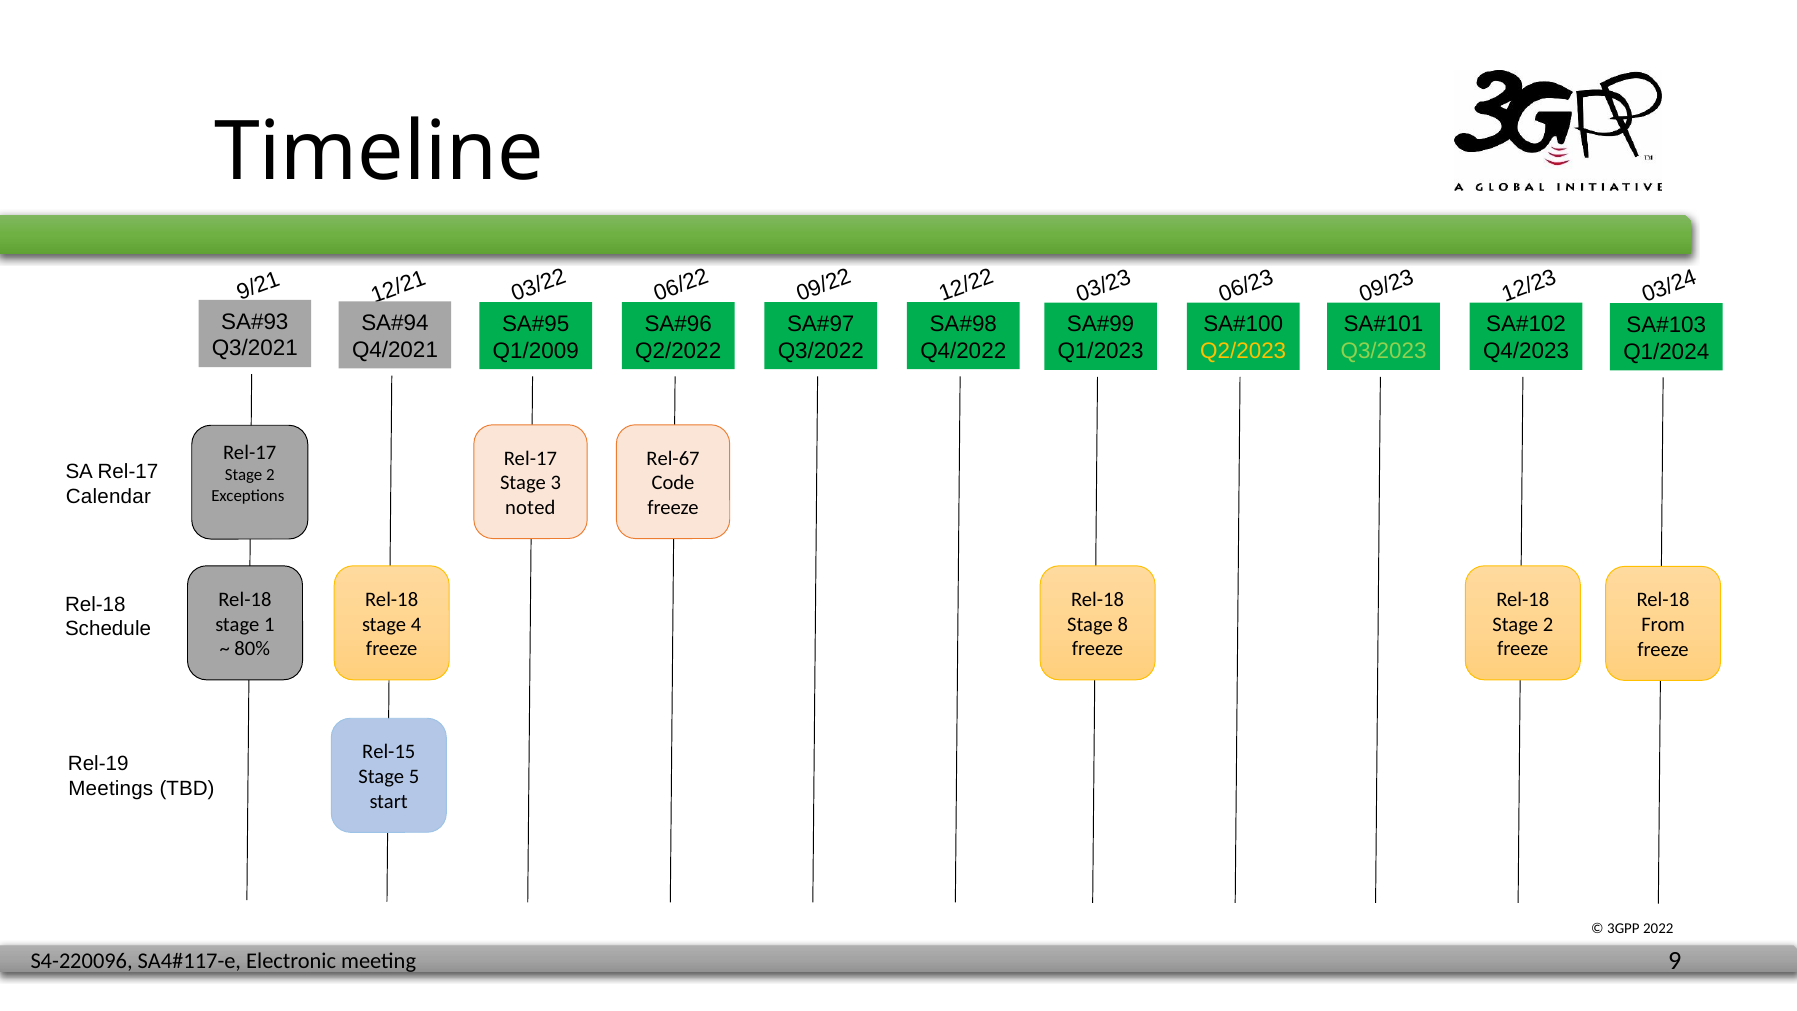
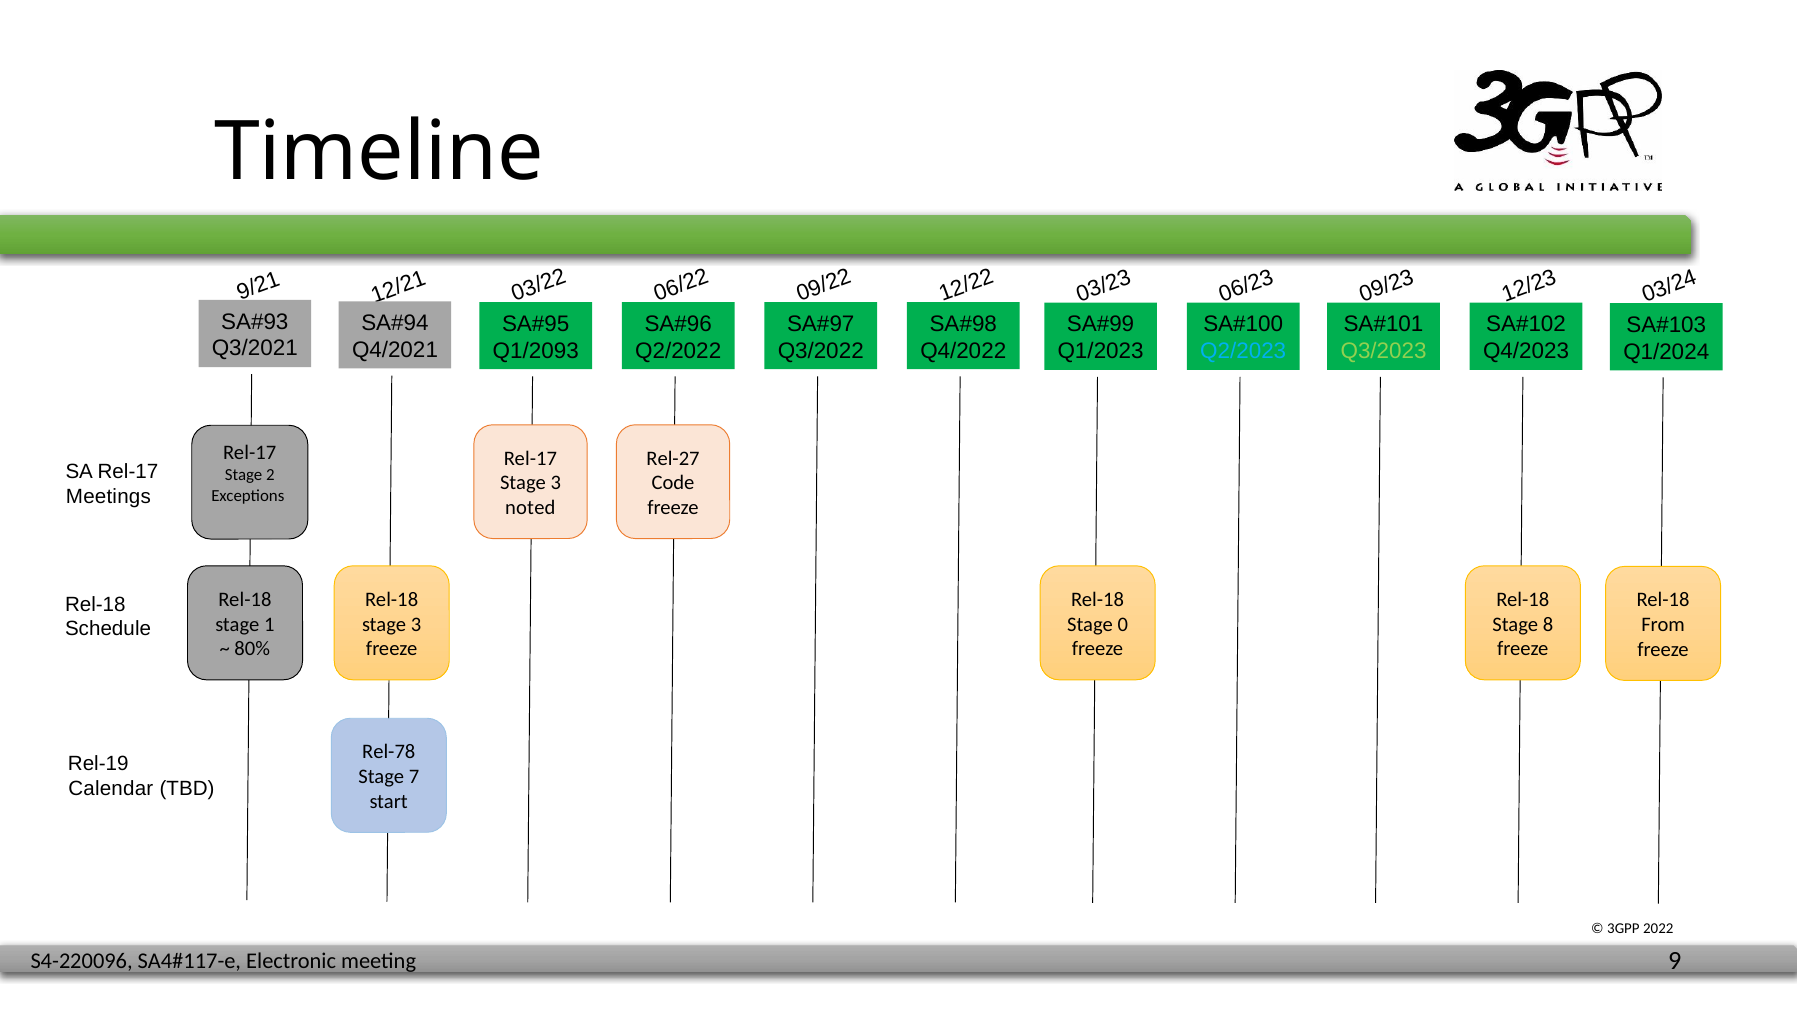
Q1/2009: Q1/2009 -> Q1/2093
Q2/2023 colour: yellow -> light blue
Rel-67: Rel-67 -> Rel-27
Calendar: Calendar -> Meetings
4 at (416, 624): 4 -> 3
Stage 8: 8 -> 0
2 at (1548, 624): 2 -> 8
Rel-15: Rel-15 -> Rel-78
5: 5 -> 7
Meetings: Meetings -> Calendar
